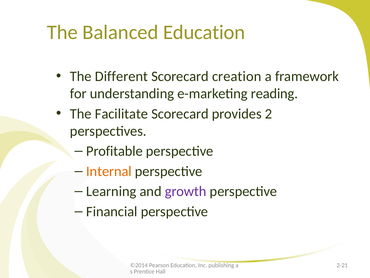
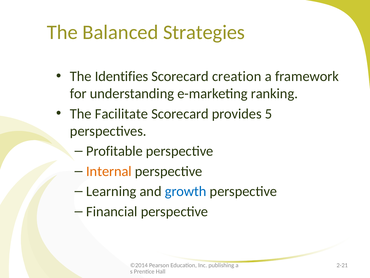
Balanced Education: Education -> Strategies
Different: Different -> Identifies
reading: reading -> ranking
2: 2 -> 5
growth colour: purple -> blue
